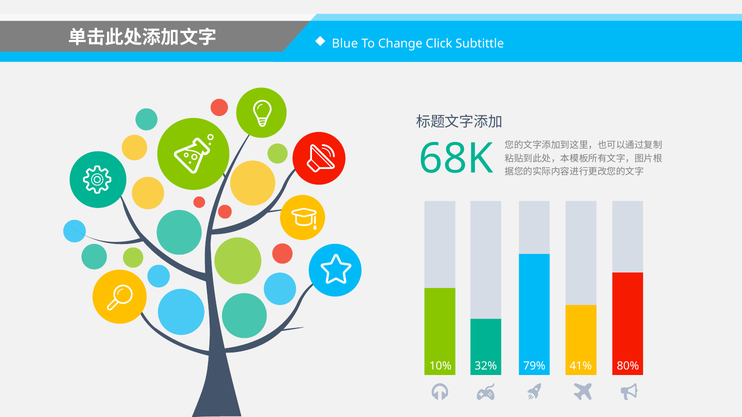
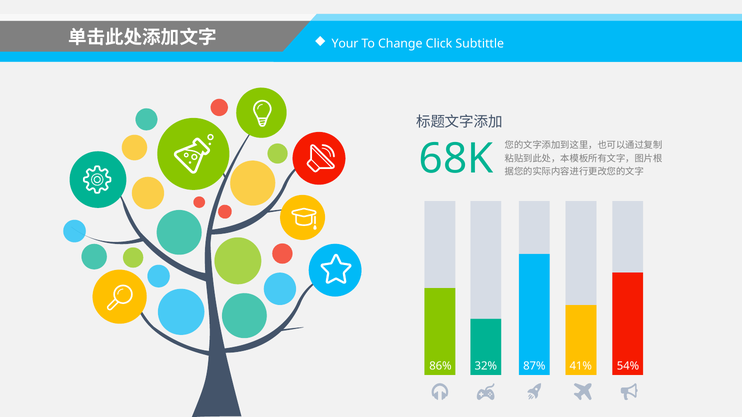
Blue: Blue -> Your
10%: 10% -> 86%
79%: 79% -> 87%
80%: 80% -> 54%
